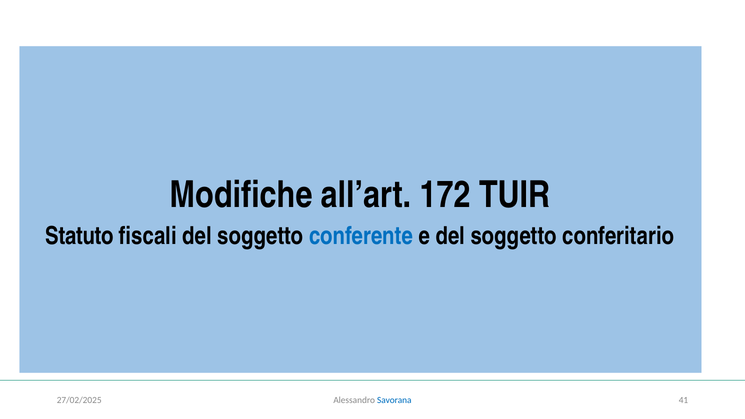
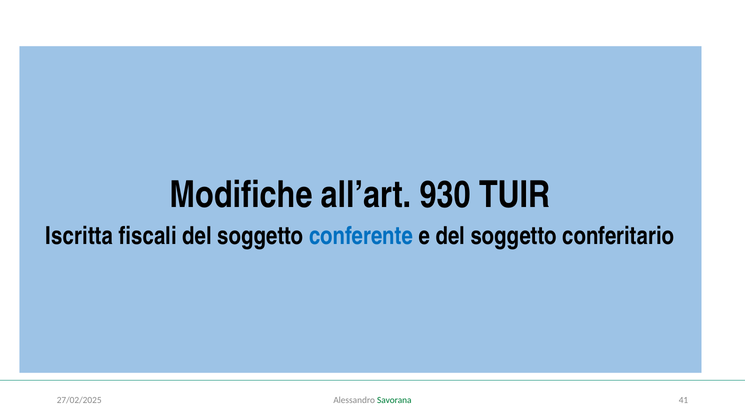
172: 172 -> 930
Statuto: Statuto -> Iscritta
Savorana colour: blue -> green
